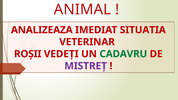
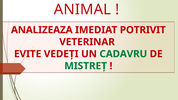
SITUATIA: SITUATIA -> POTRIVIT
ROȘII: ROȘII -> EVITE
MISTREȚ colour: purple -> green
